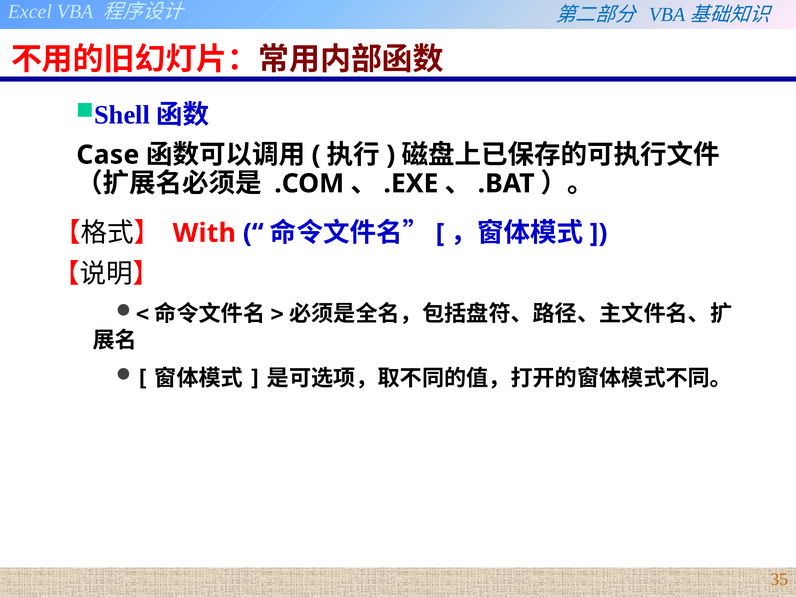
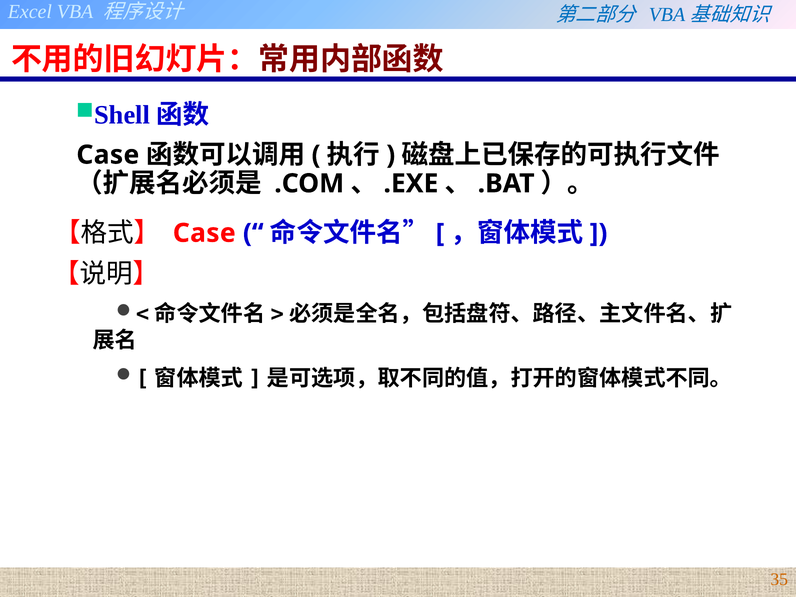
With at (204, 233): With -> Case
